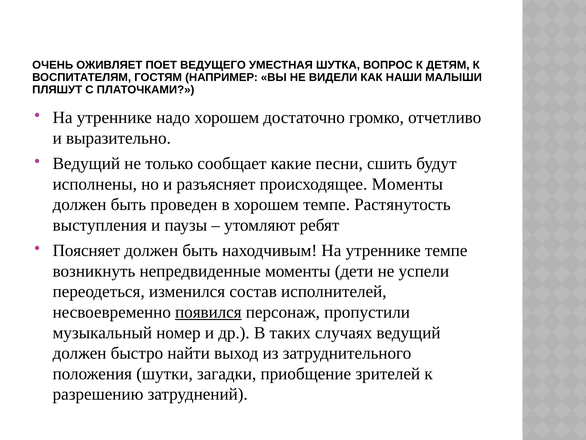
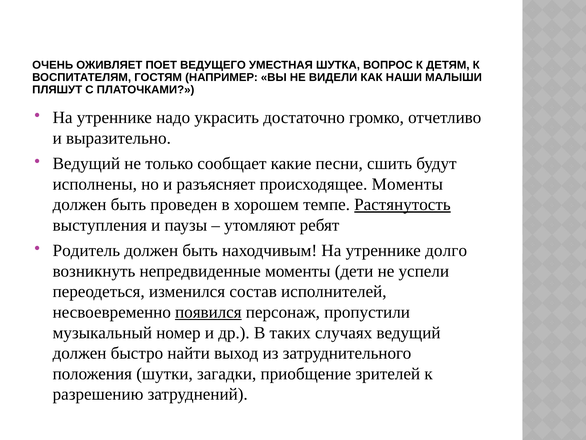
надо хорошем: хорошем -> украсить
Растянутость underline: none -> present
Поясняет: Поясняет -> Родитель
утреннике темпе: темпе -> долго
